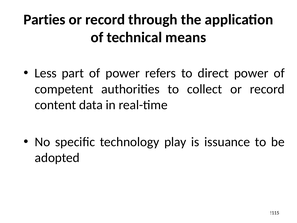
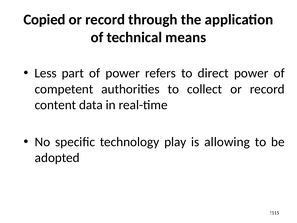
Parties: Parties -> Copied
issuance: issuance -> allowing
